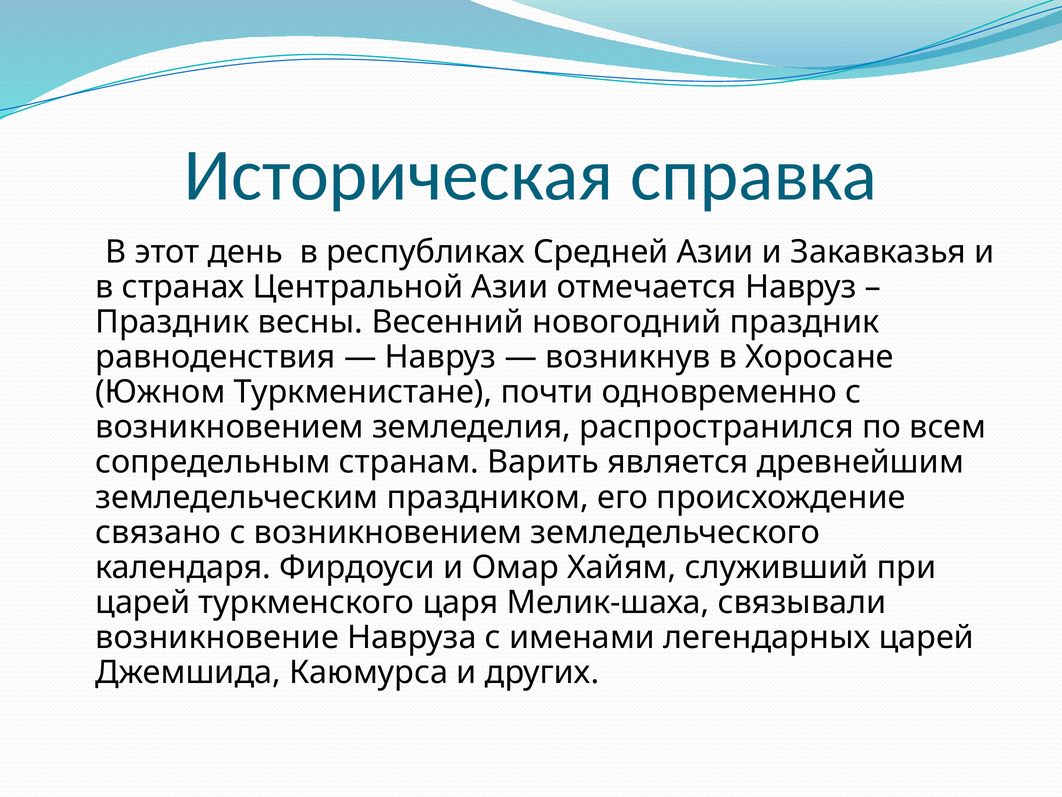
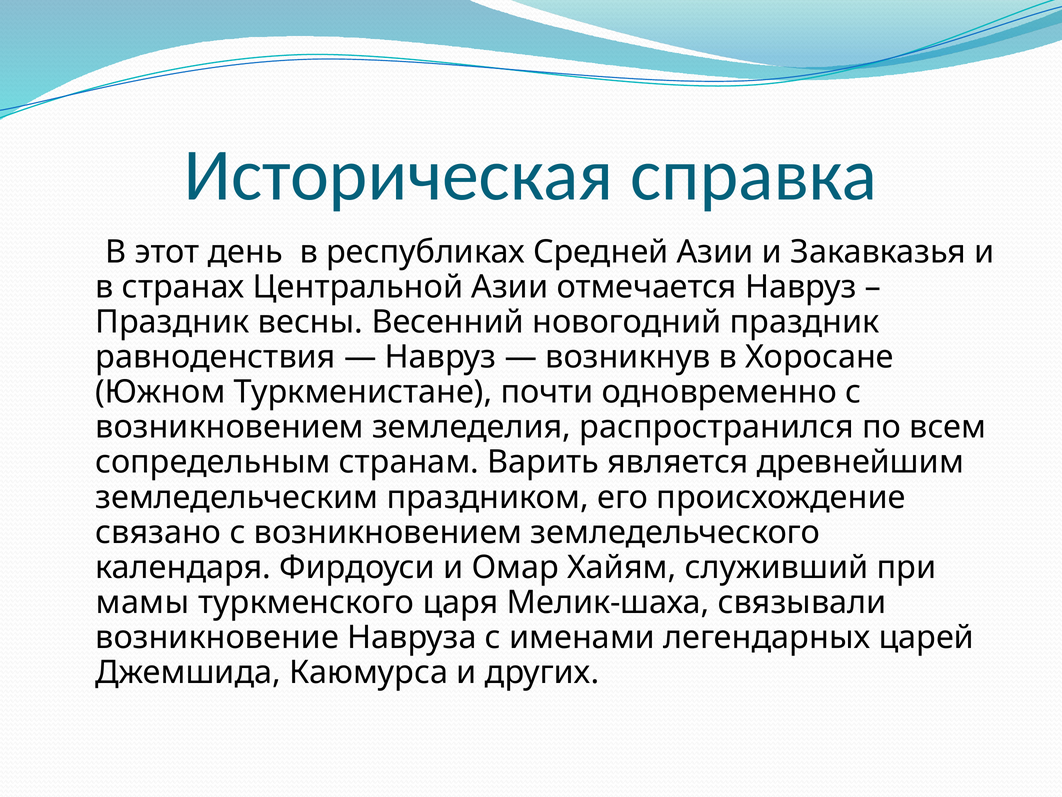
царей at (143, 602): царей -> мамы
